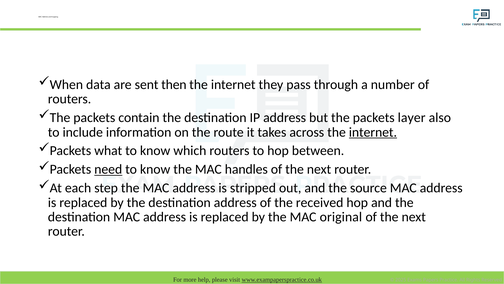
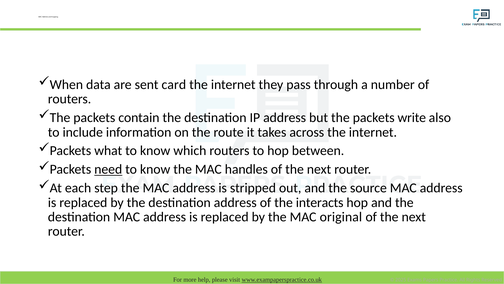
then: then -> card
layer: layer -> write
internet at (373, 132) underline: present -> none
received: received -> interacts
